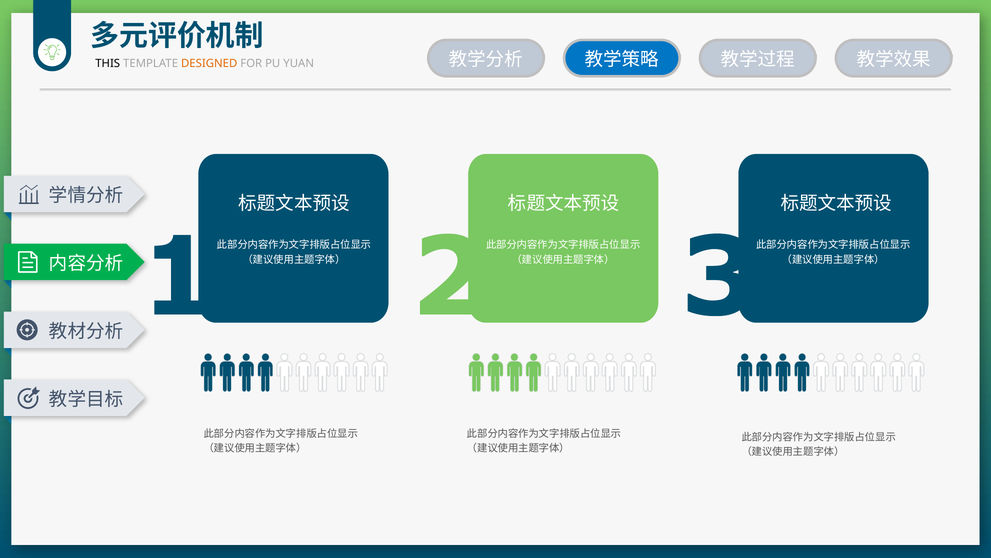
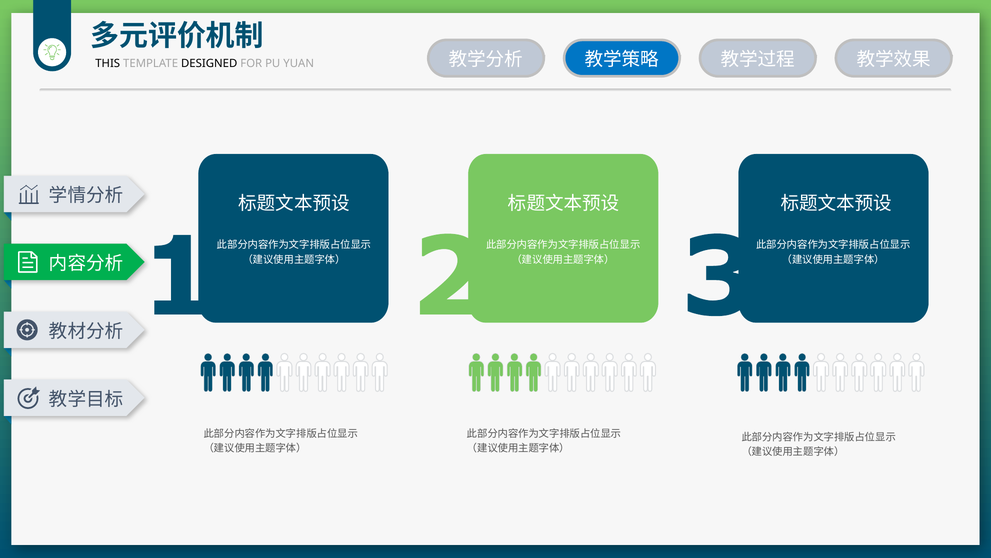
DESIGNED colour: orange -> black
